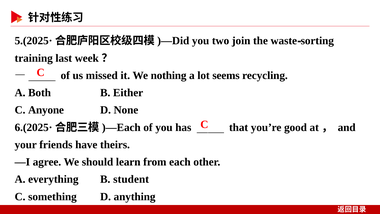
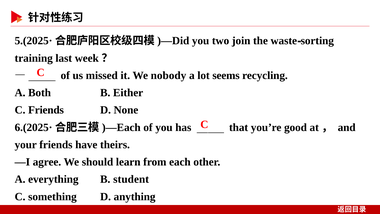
nothing: nothing -> nobody
C Anyone: Anyone -> Friends
